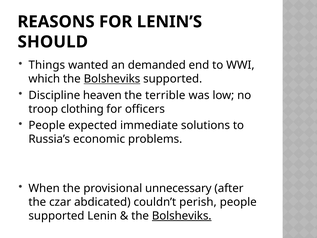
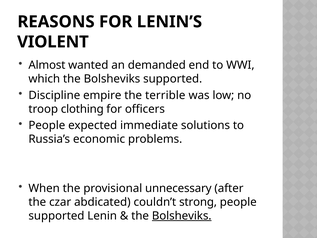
SHOULD: SHOULD -> VIOLENT
Things: Things -> Almost
Bolsheviks at (112, 79) underline: present -> none
heaven: heaven -> empire
perish: perish -> strong
